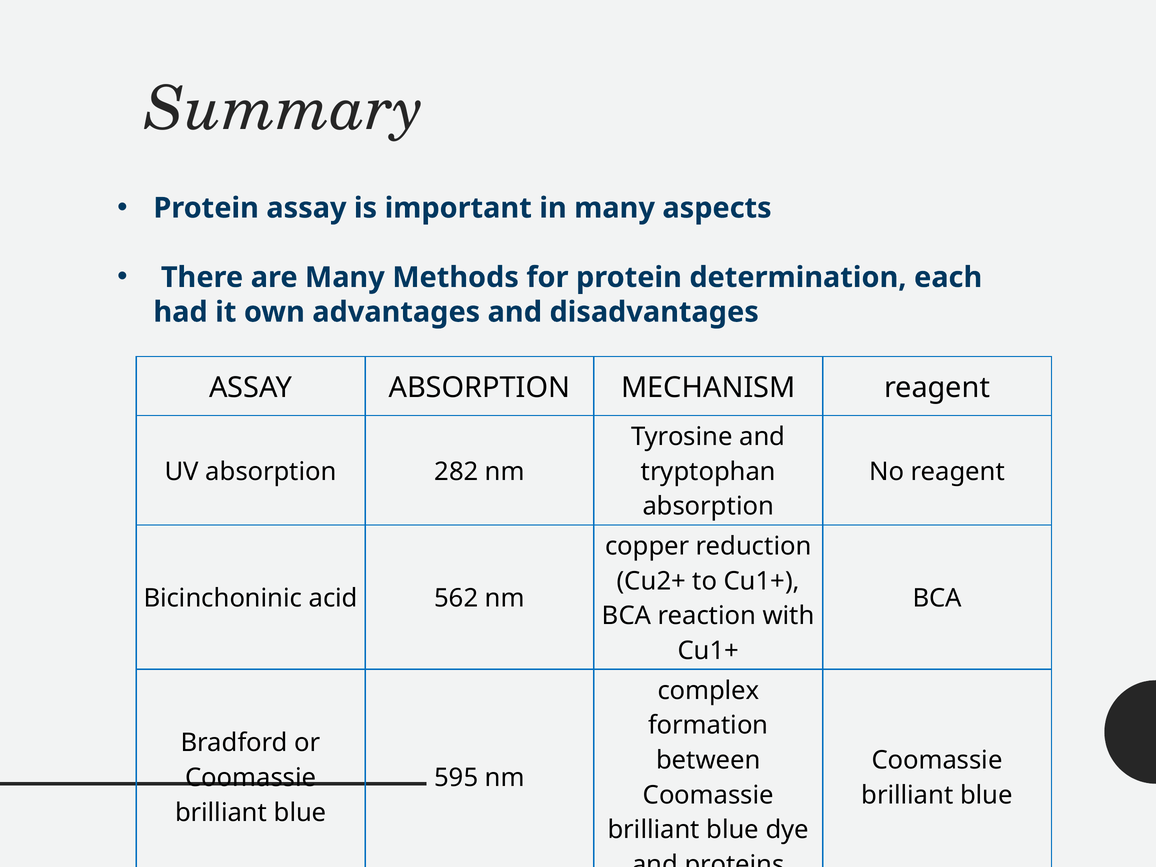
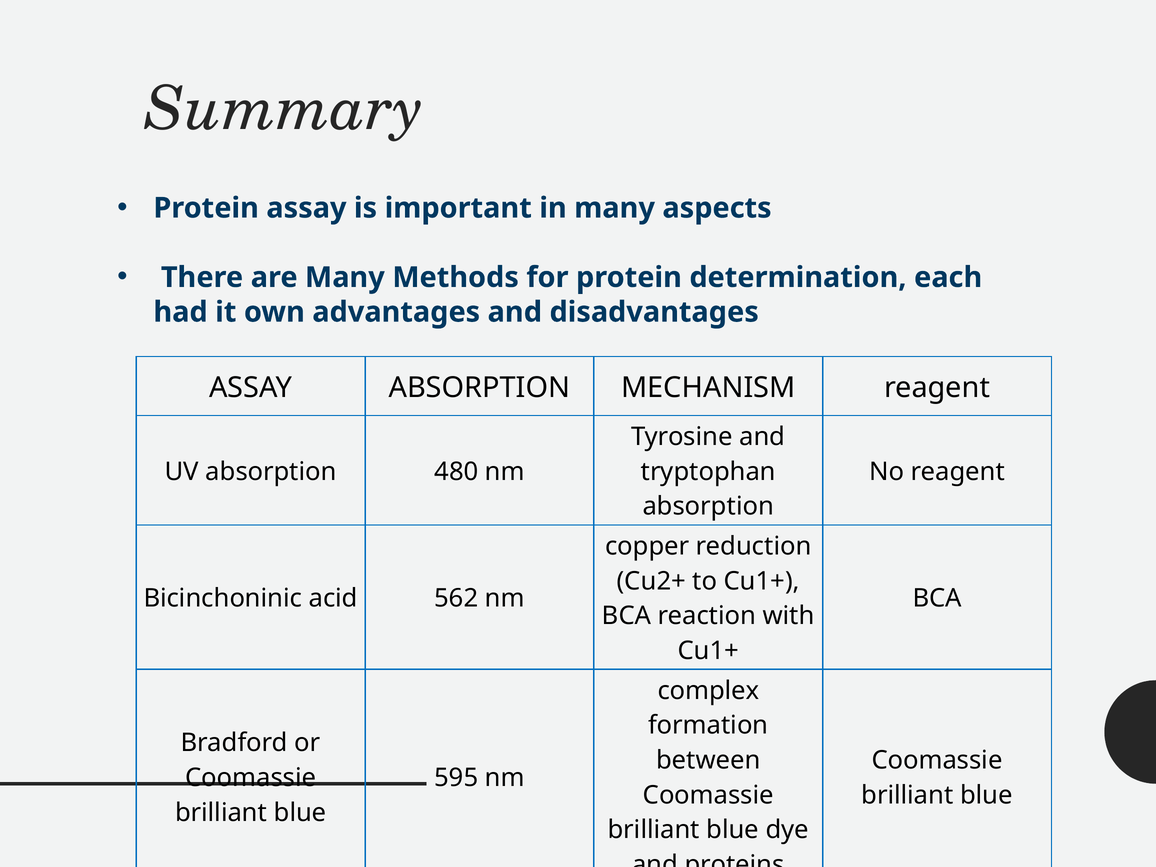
282: 282 -> 480
